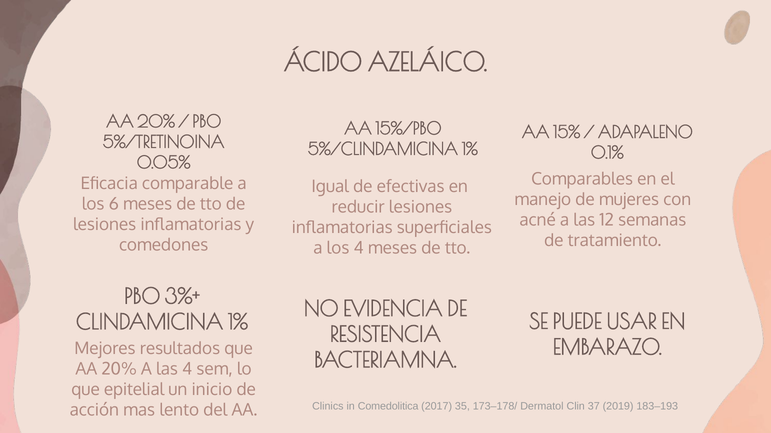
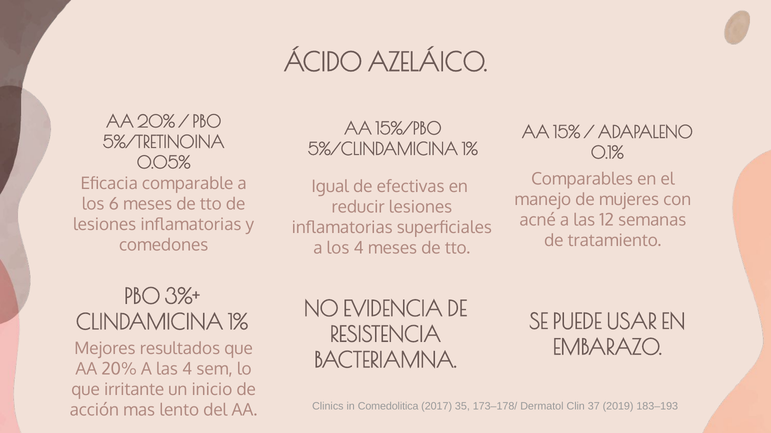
epitelial: epitelial -> irritante
